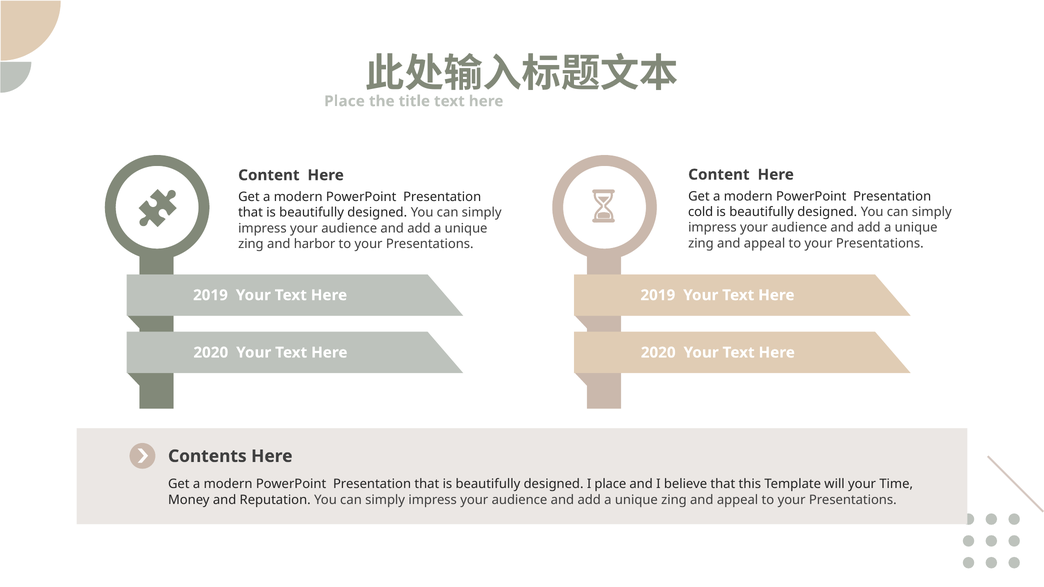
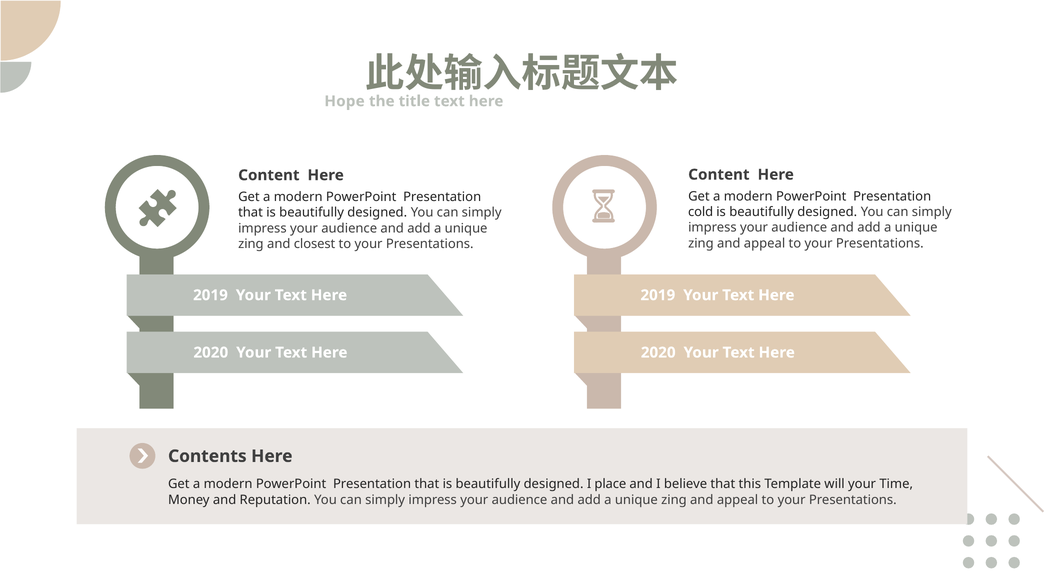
Place at (345, 101): Place -> Hope
harbor: harbor -> closest
